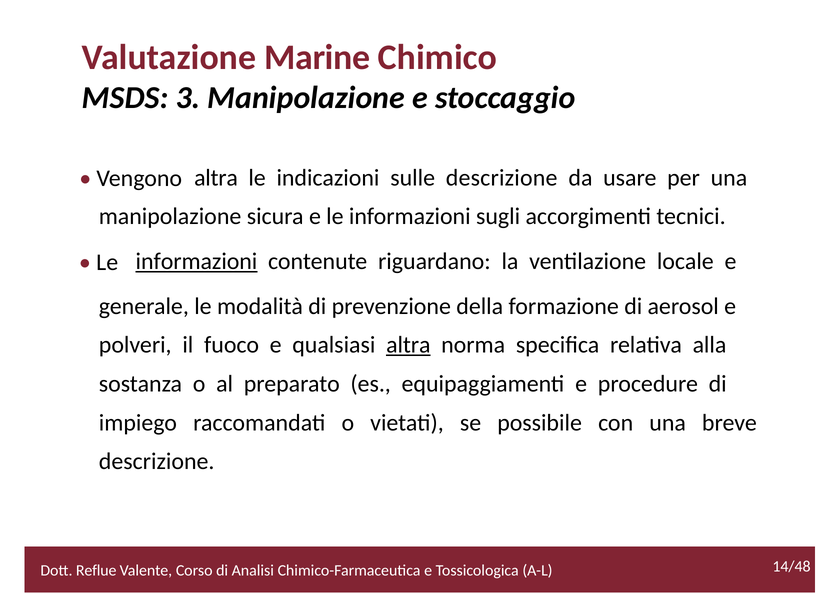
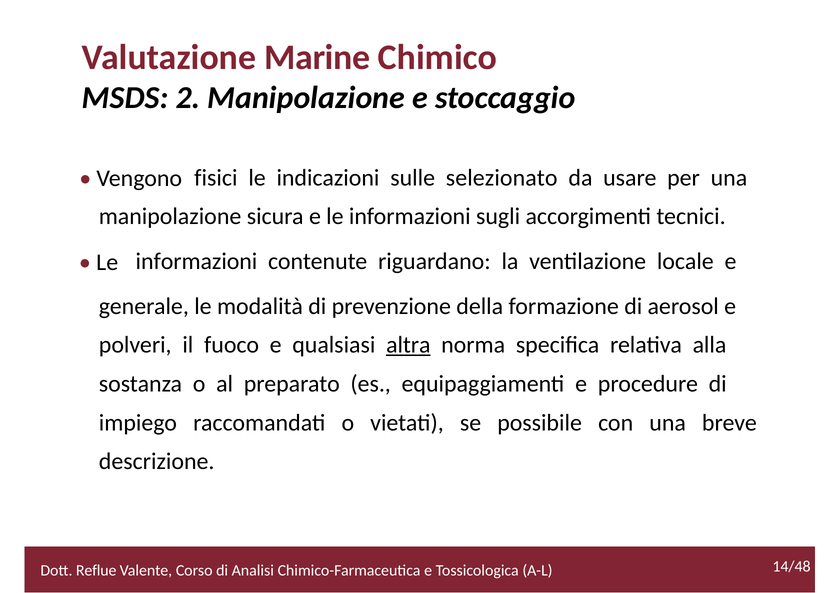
3: 3 -> 2
Vengono altra: altra -> fisici
sulle descrizione: descrizione -> selezionato
informazioni at (196, 261) underline: present -> none
